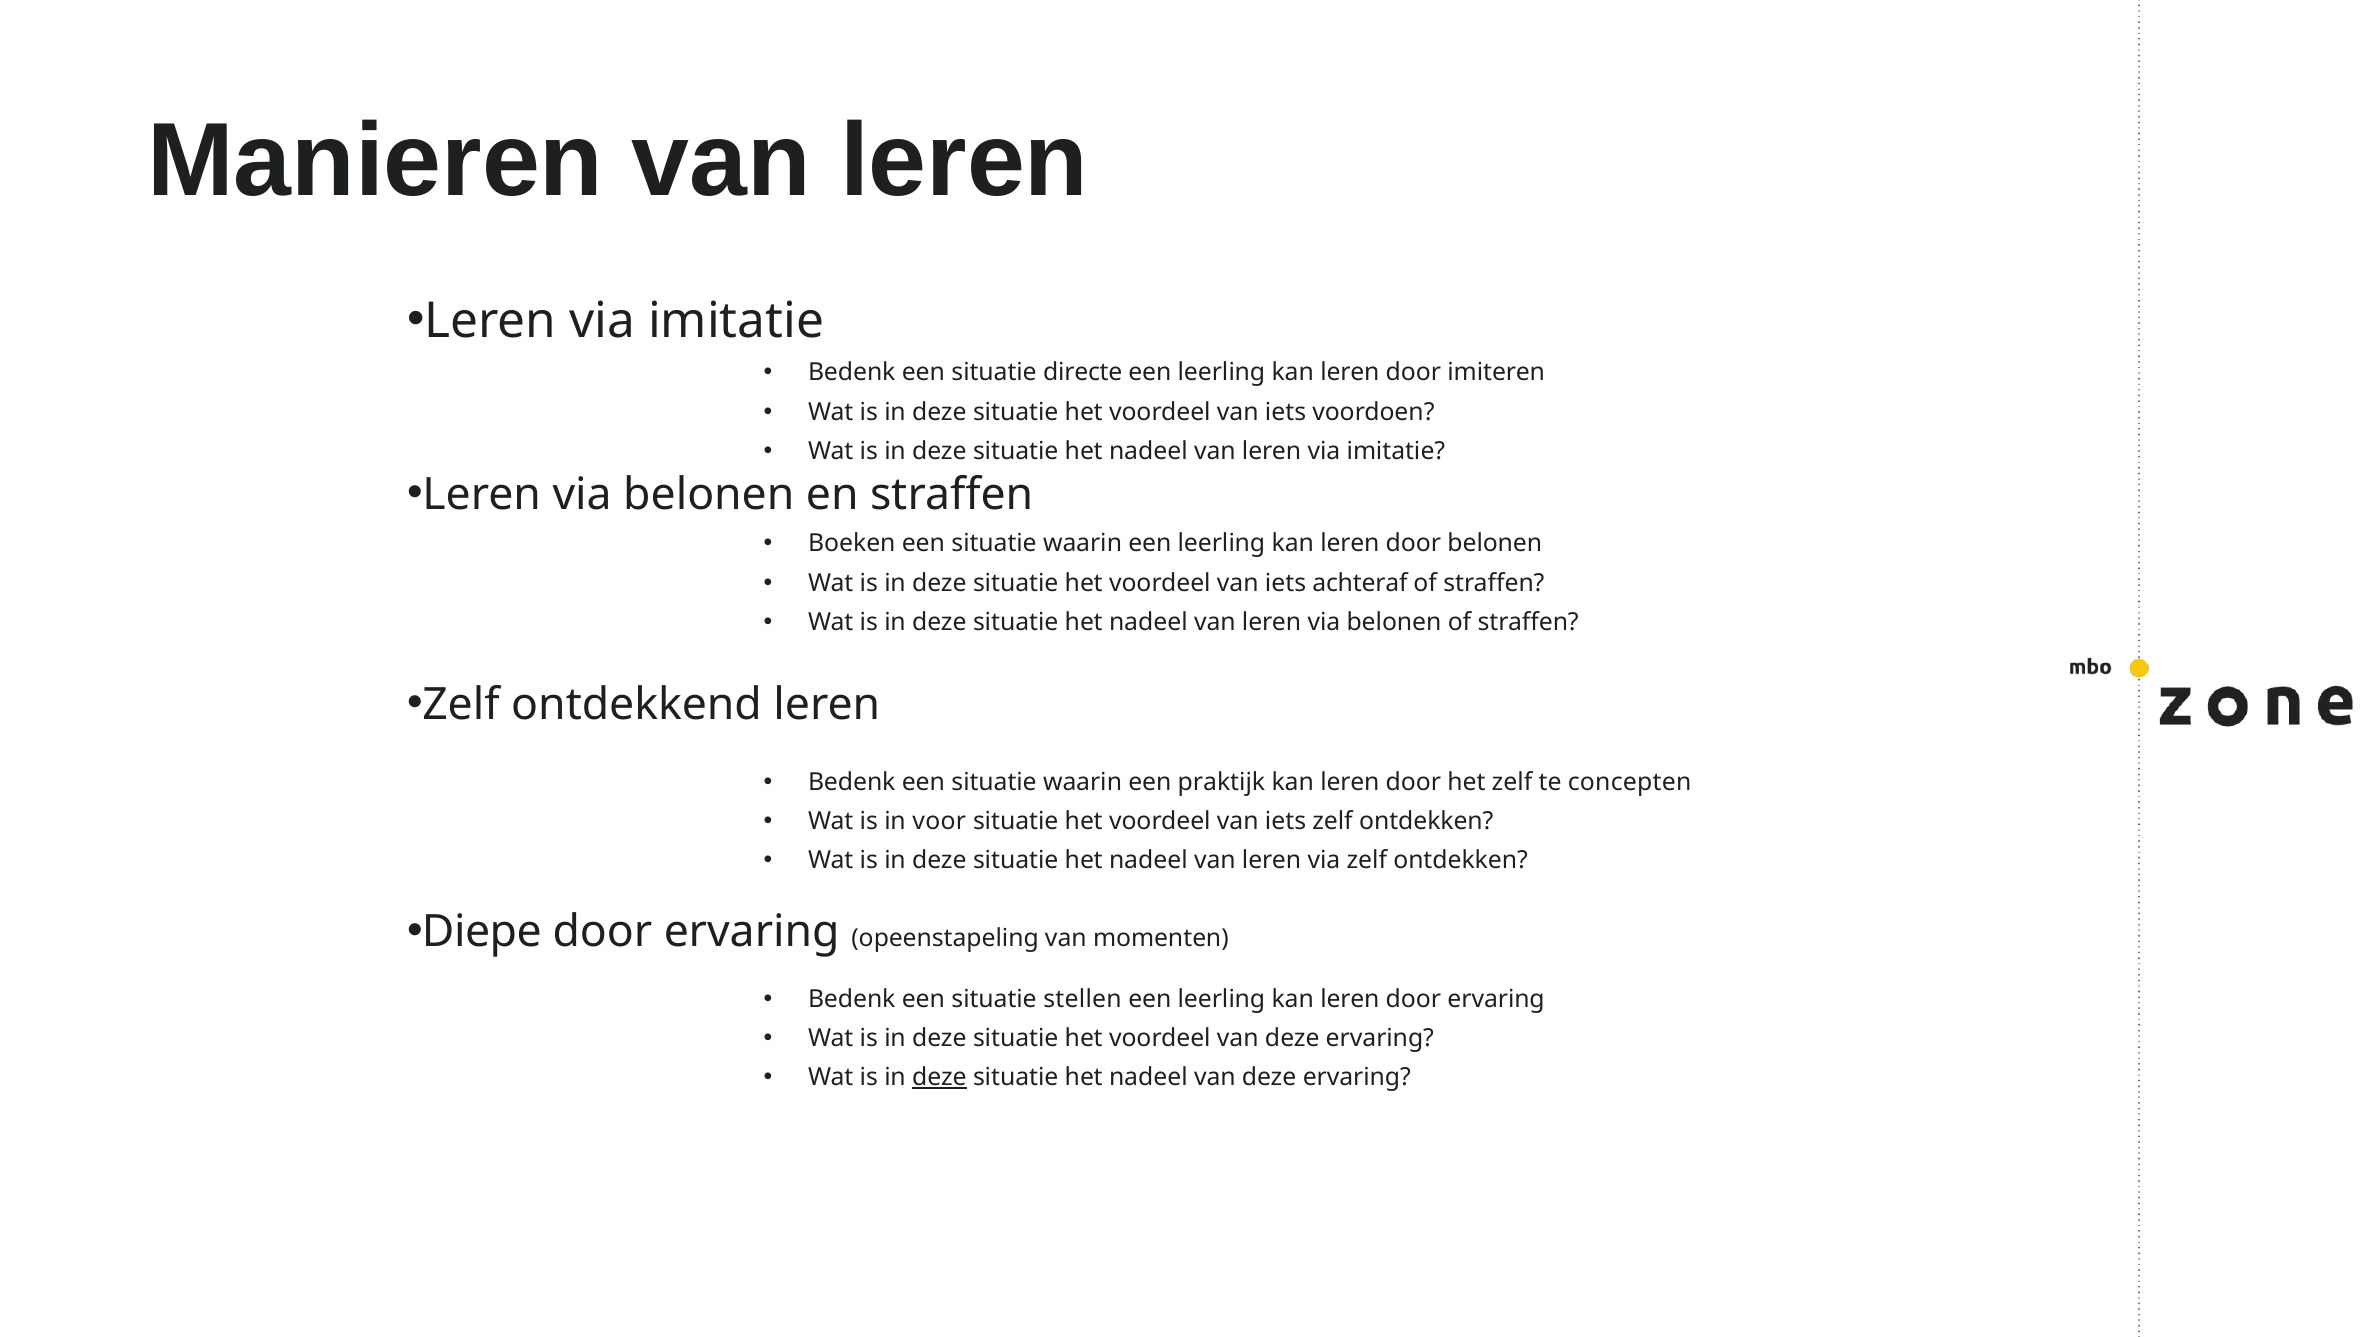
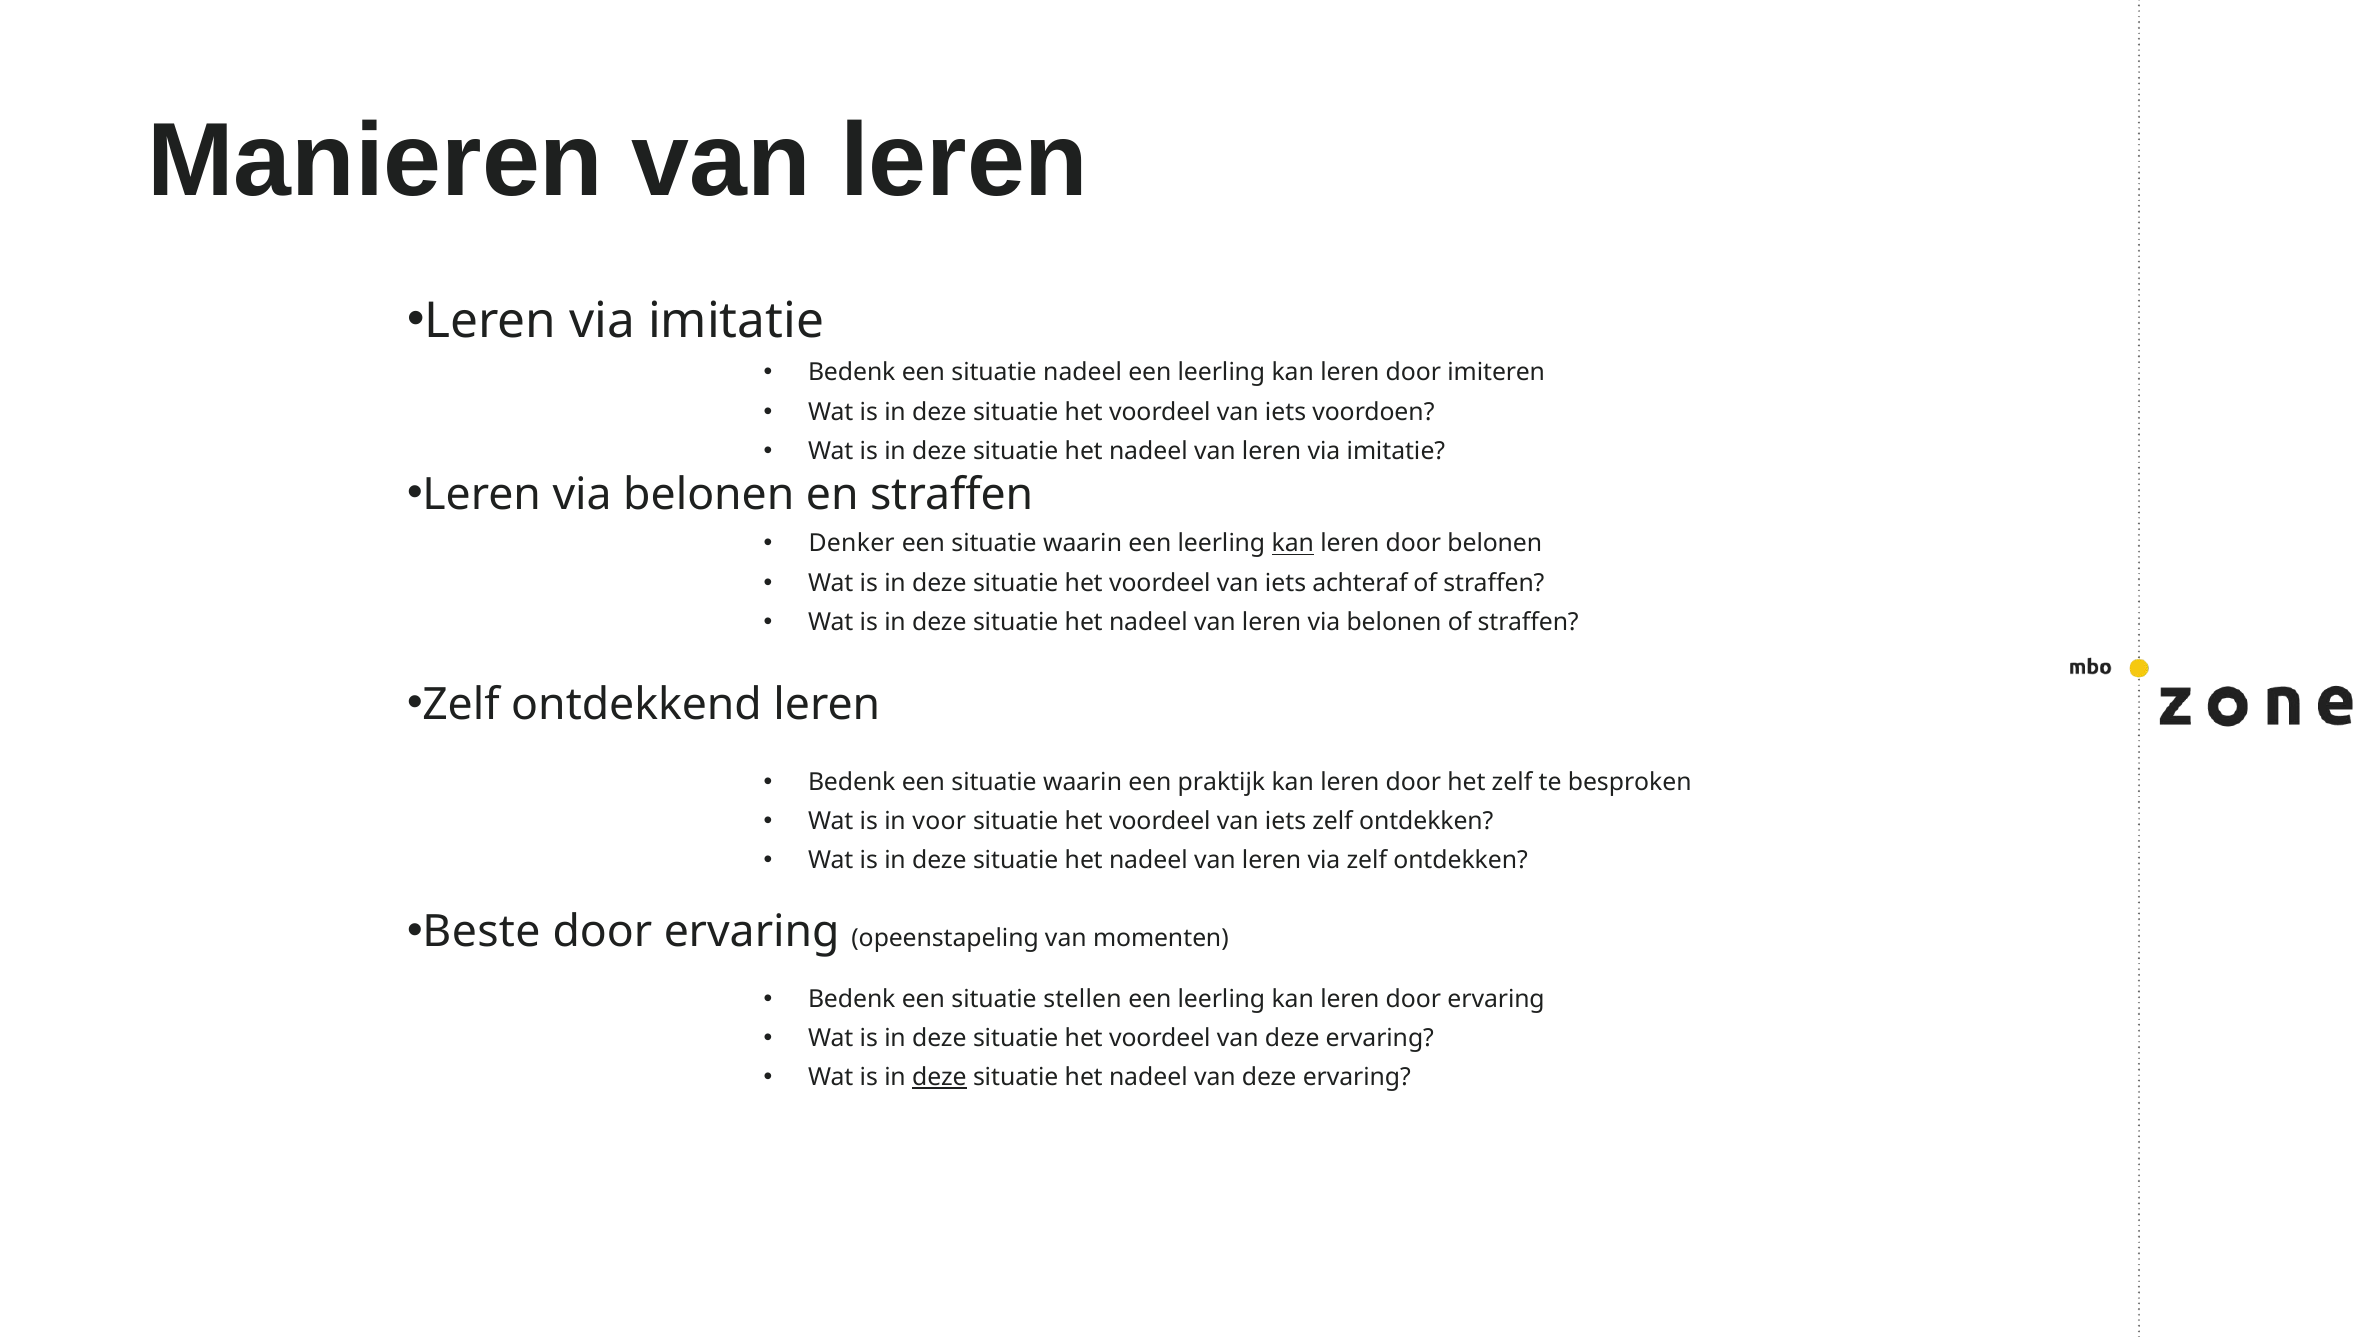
situatie directe: directe -> nadeel
Boeken: Boeken -> Denker
kan at (1293, 544) underline: none -> present
concepten: concepten -> besproken
Diepe: Diepe -> Beste
